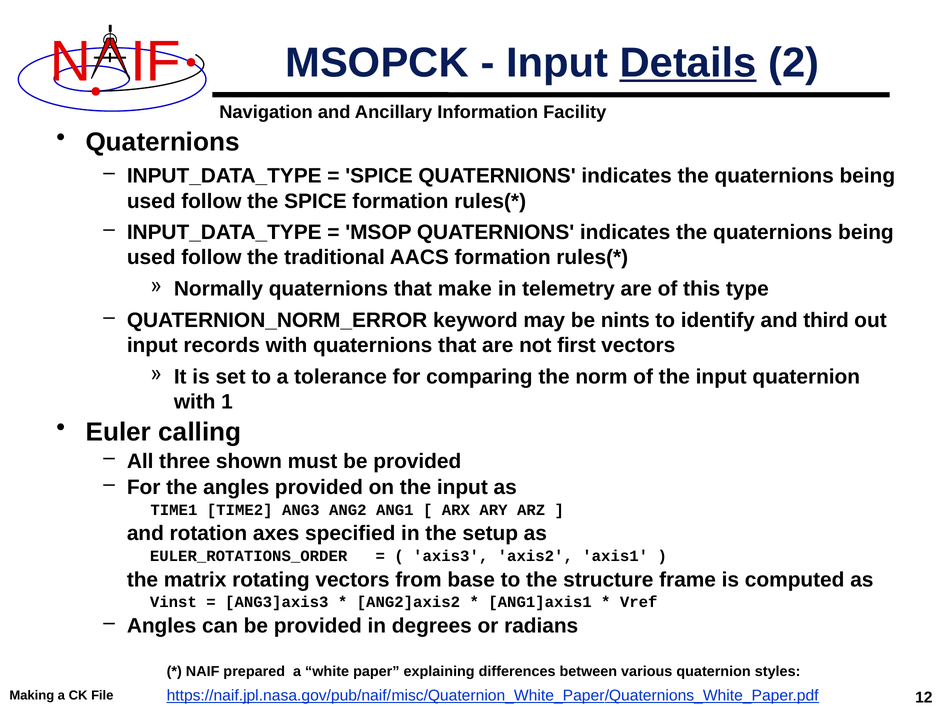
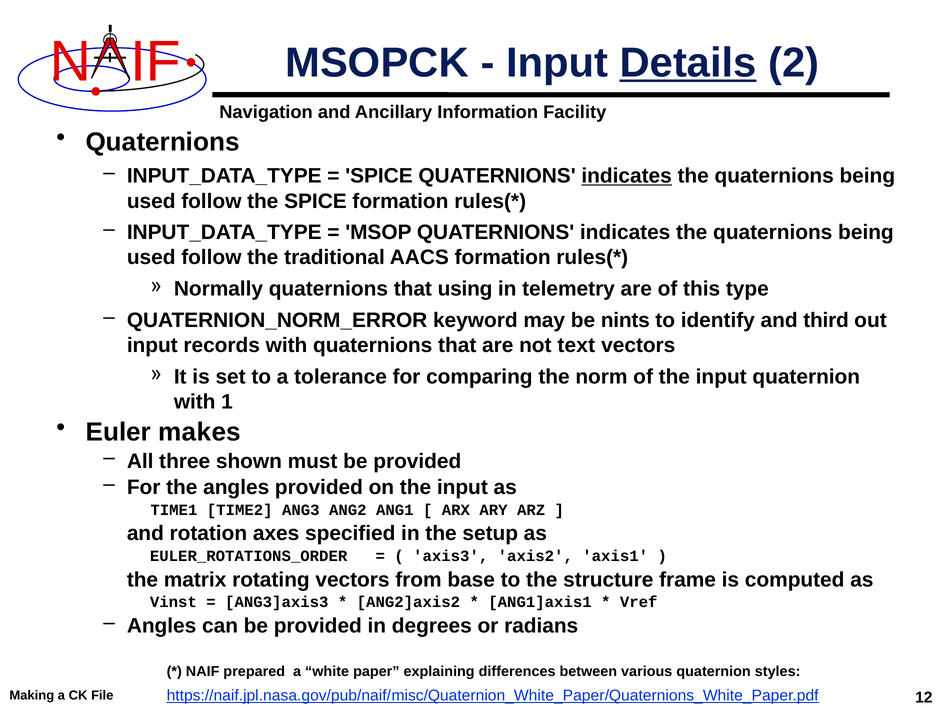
indicates at (627, 176) underline: none -> present
make: make -> using
first: first -> text
calling: calling -> makes
